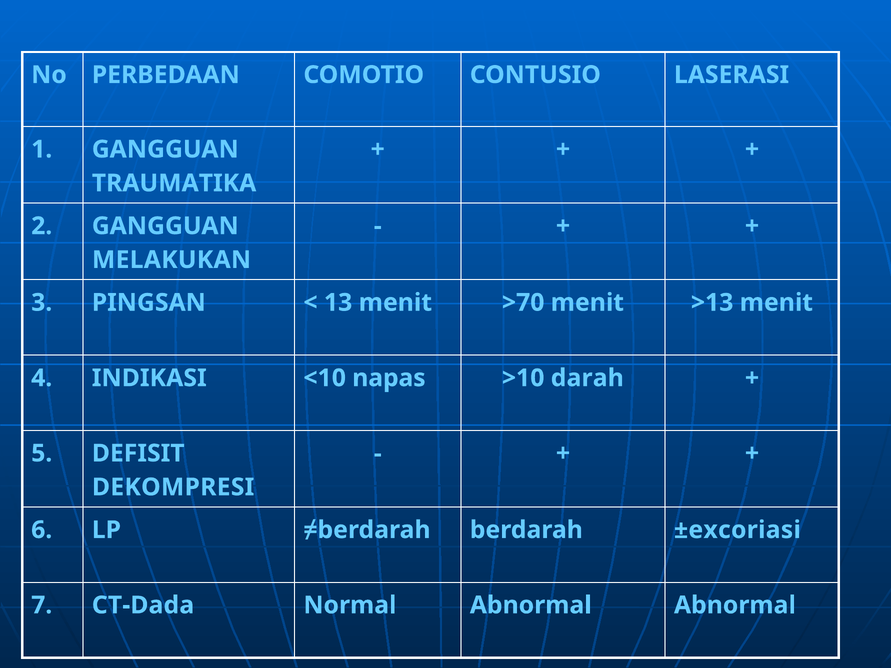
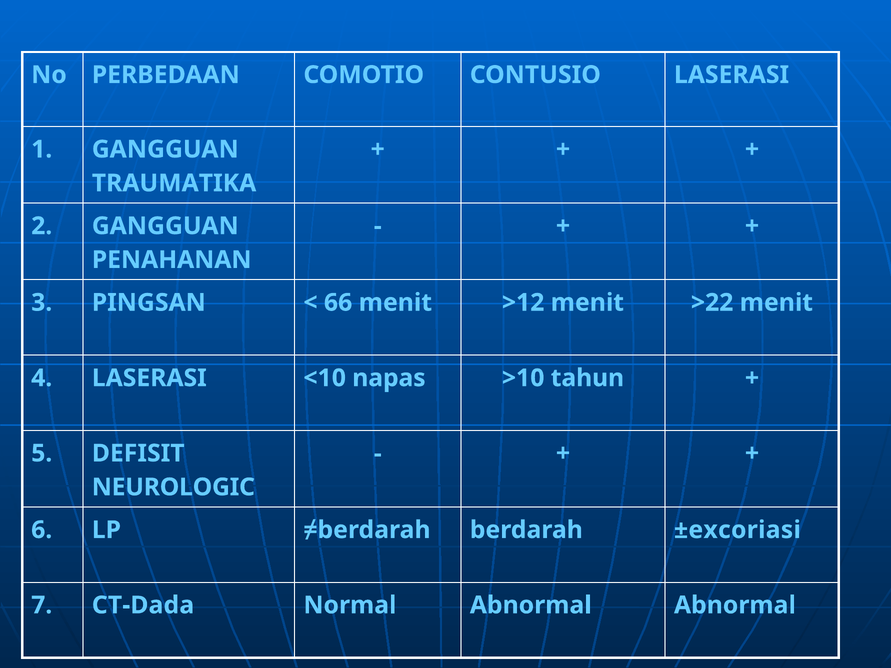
MELAKUKAN: MELAKUKAN -> PENAHANAN
13: 13 -> 66
>70: >70 -> >12
>13: >13 -> >22
4 INDIKASI: INDIKASI -> LASERASI
darah: darah -> tahun
DEKOMPRESI: DEKOMPRESI -> NEUROLOGIC
